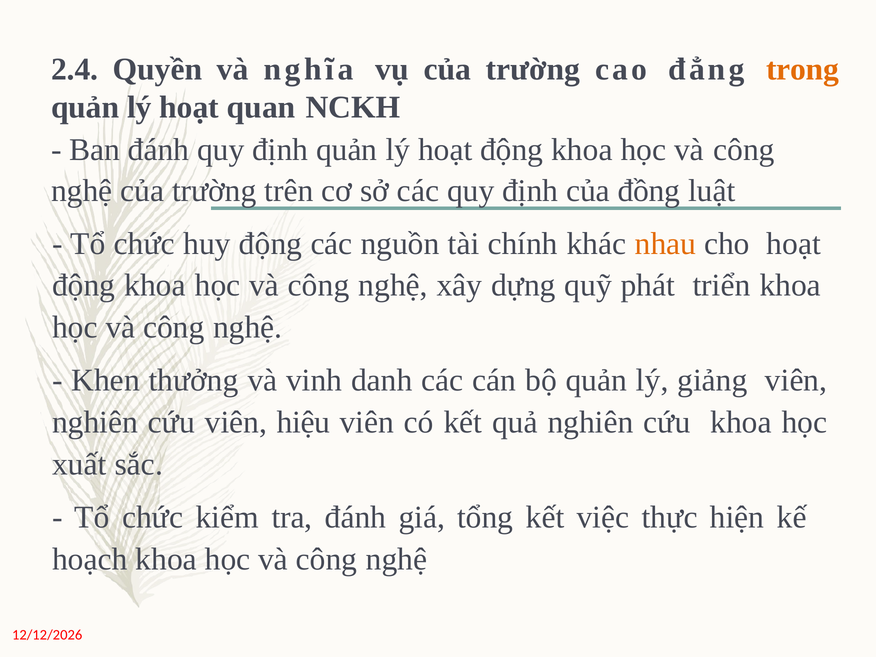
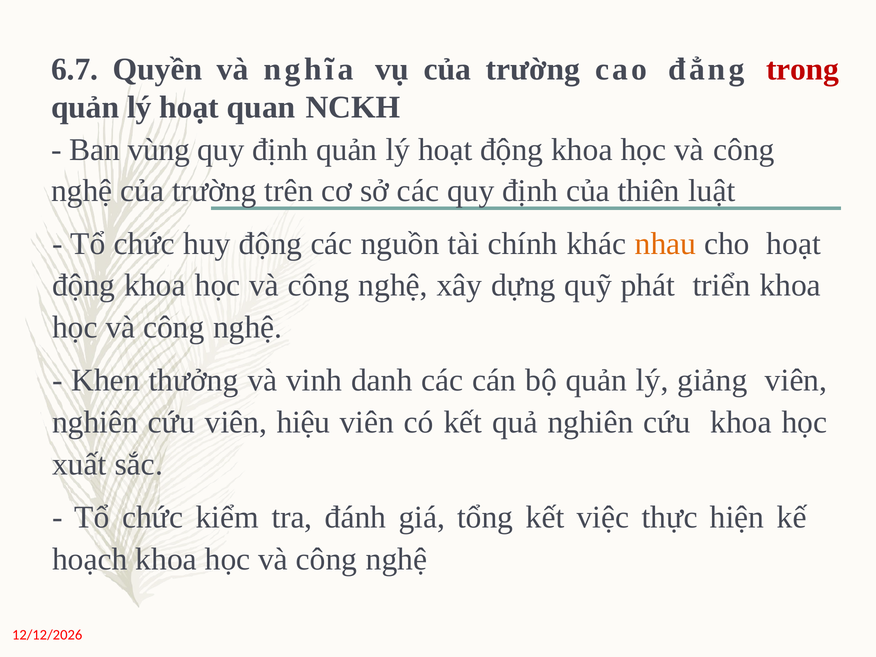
2.4: 2.4 -> 6.7
trong colour: orange -> red
Ban đánh: đánh -> vùng
đồng: đồng -> thiên
